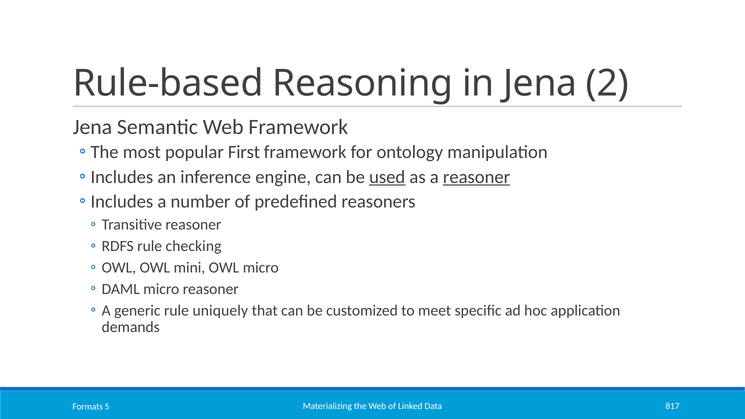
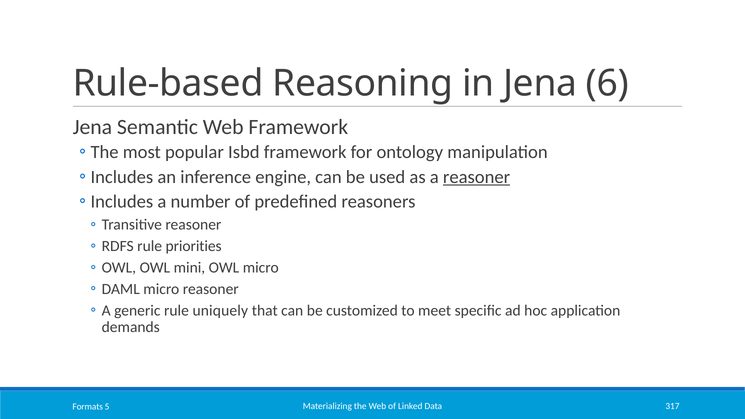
2: 2 -> 6
First: First -> Isbd
used underline: present -> none
checking: checking -> priorities
817: 817 -> 317
